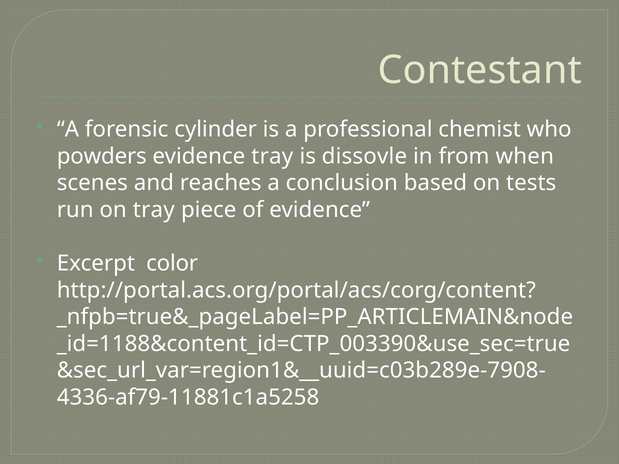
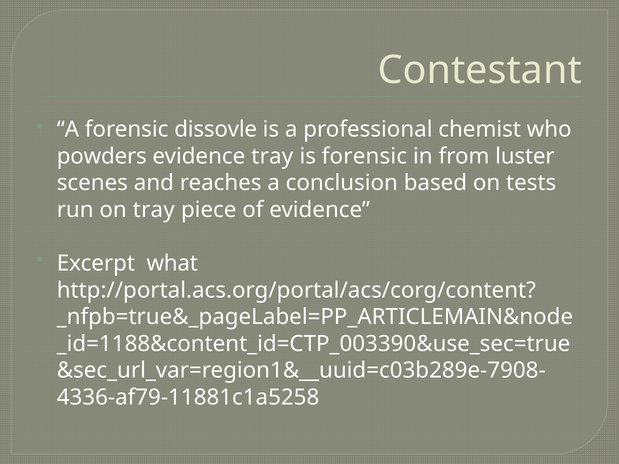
cylinder: cylinder -> dissovle
is dissovle: dissovle -> forensic
when: when -> luster
color: color -> what
